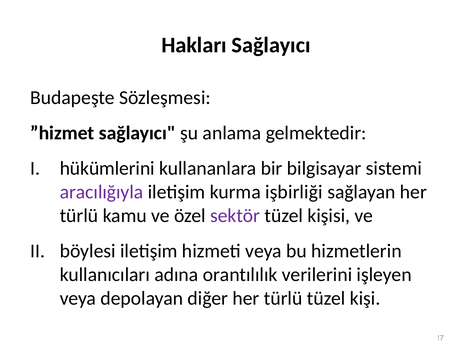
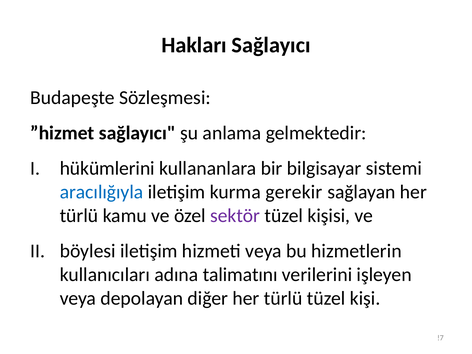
aracılığıyla colour: purple -> blue
işbirliği: işbirliği -> gerekir
orantılılık: orantılılık -> talimatını
